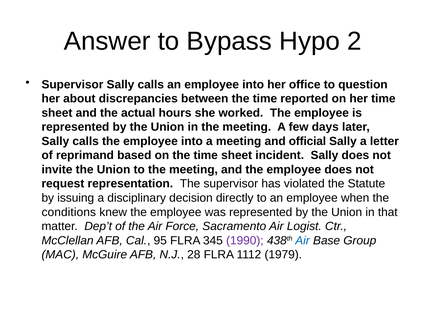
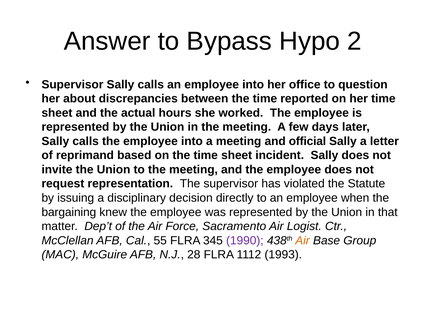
conditions: conditions -> bargaining
95: 95 -> 55
Air at (303, 241) colour: blue -> orange
1979: 1979 -> 1993
